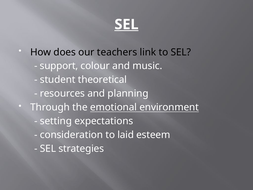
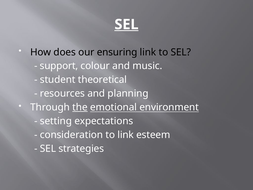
teachers: teachers -> ensuring
the underline: none -> present
to laid: laid -> link
